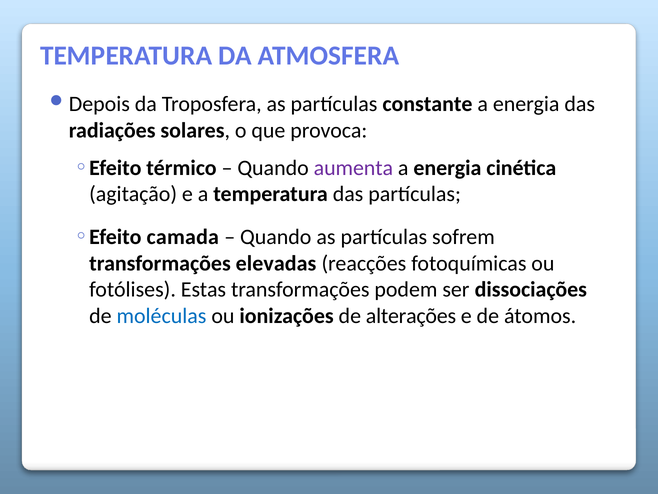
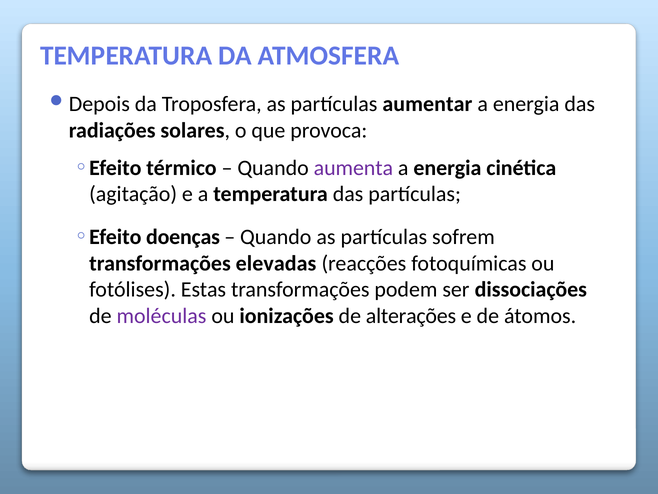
constante: constante -> aumentar
camada: camada -> doenças
moléculas colour: blue -> purple
